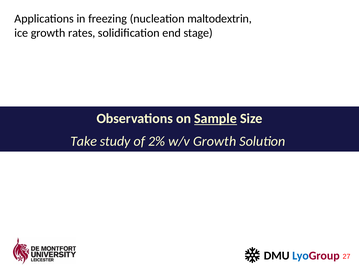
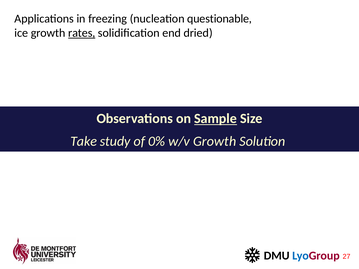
maltodextrin: maltodextrin -> questionable
rates underline: none -> present
stage: stage -> dried
2%: 2% -> 0%
